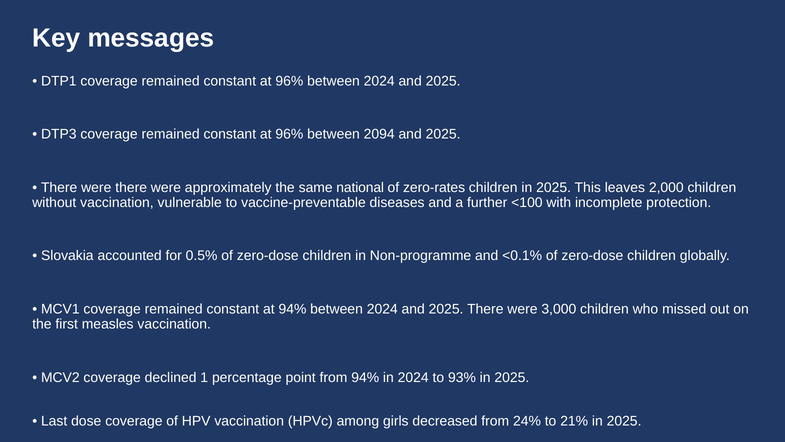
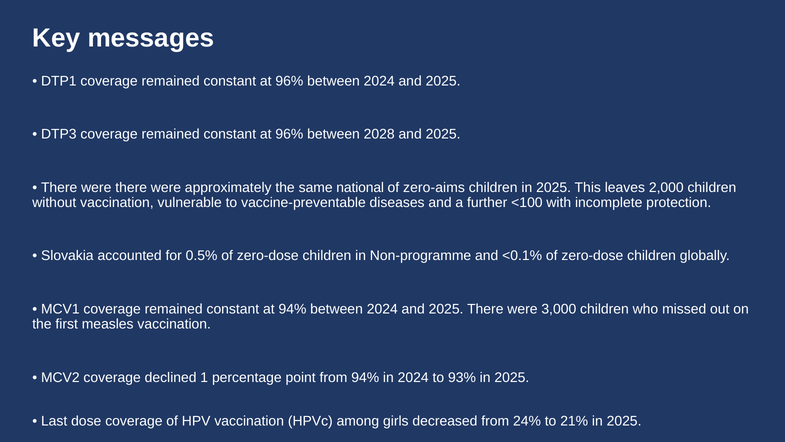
2094: 2094 -> 2028
zero-rates: zero-rates -> zero-aims
